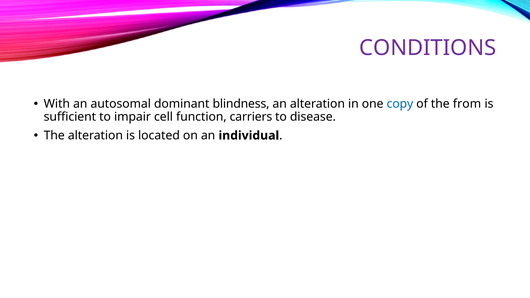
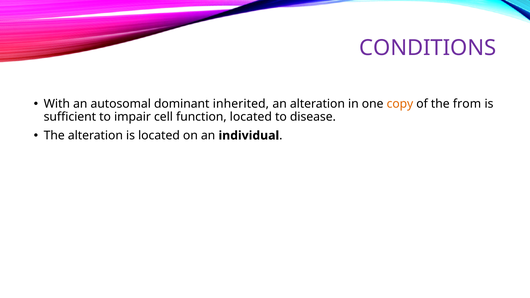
blindness: blindness -> inherited
copy colour: blue -> orange
function carriers: carriers -> located
